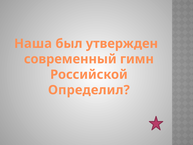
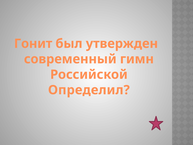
Наша: Наша -> Гонит
